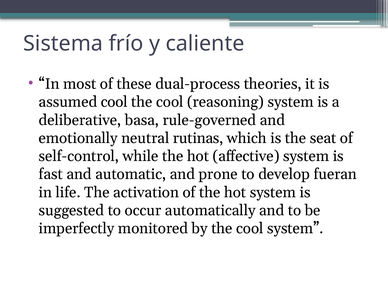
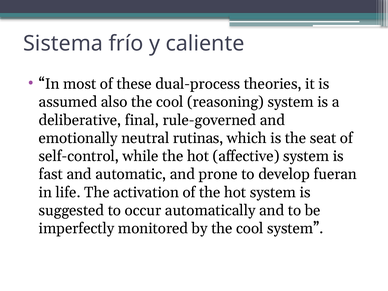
assumed cool: cool -> also
basa: basa -> final
